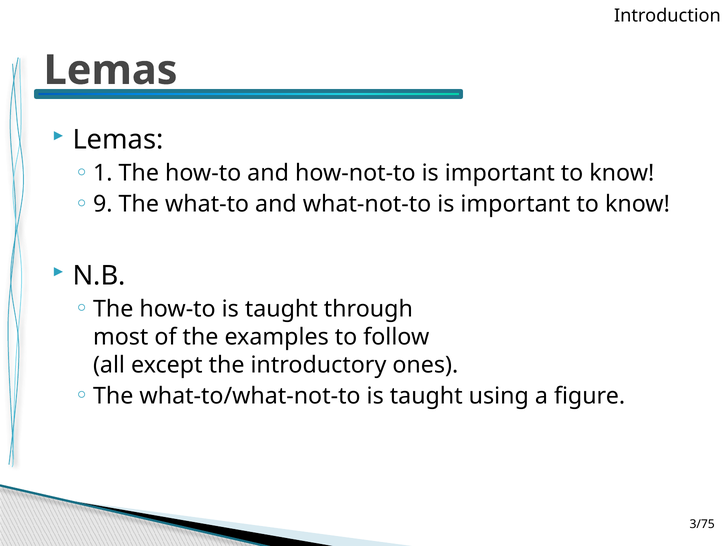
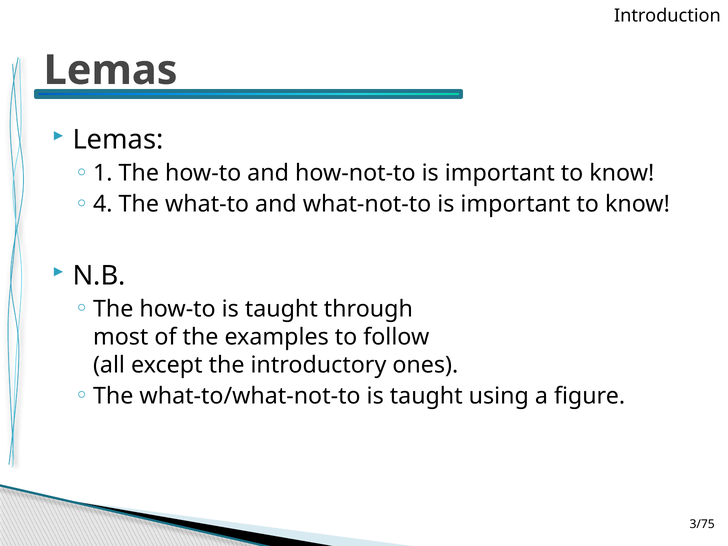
9: 9 -> 4
